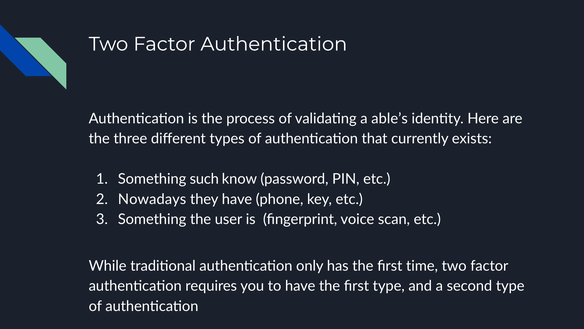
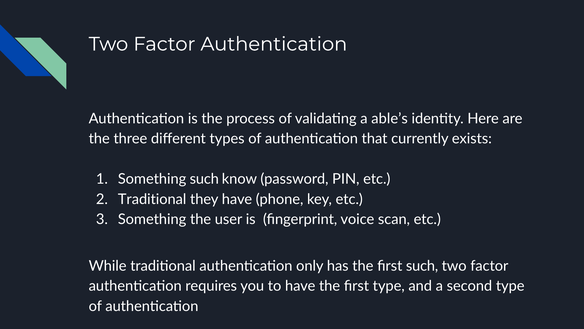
Nowadays at (152, 199): Nowadays -> Traditional
first time: time -> such
